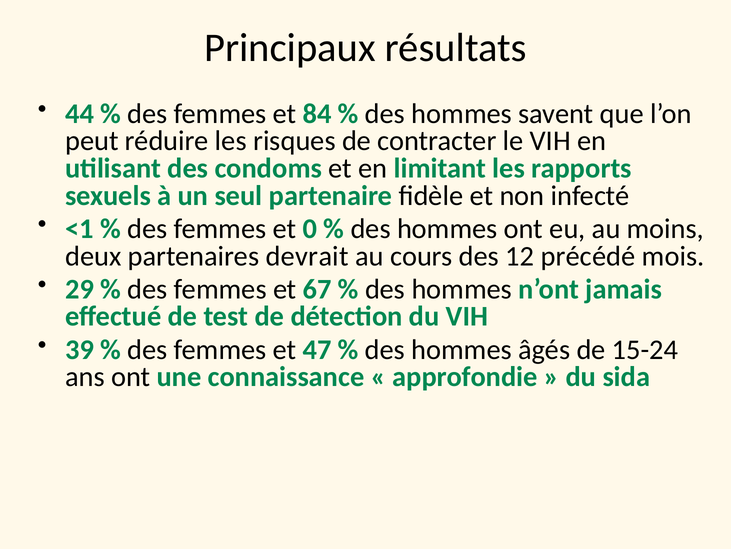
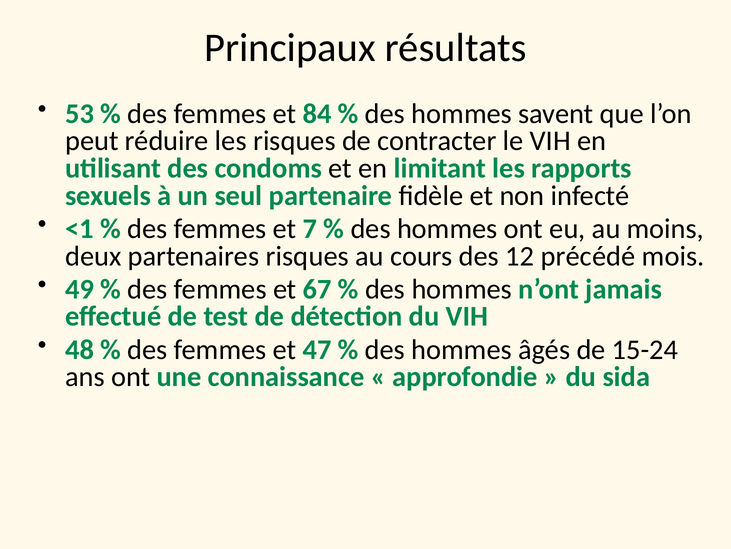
44: 44 -> 53
0: 0 -> 7
partenaires devrait: devrait -> risques
29: 29 -> 49
39: 39 -> 48
